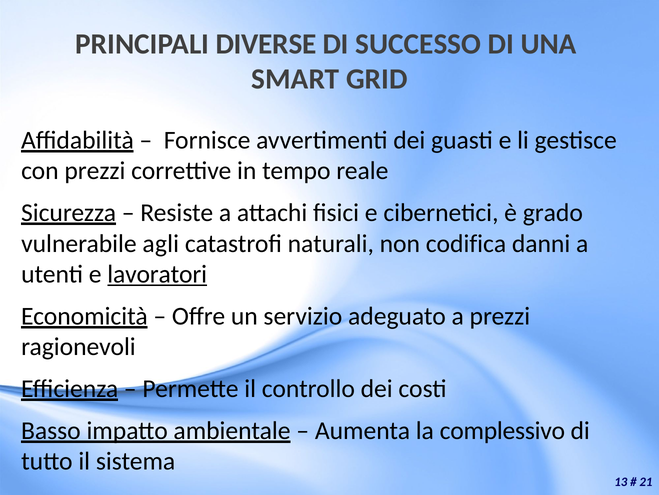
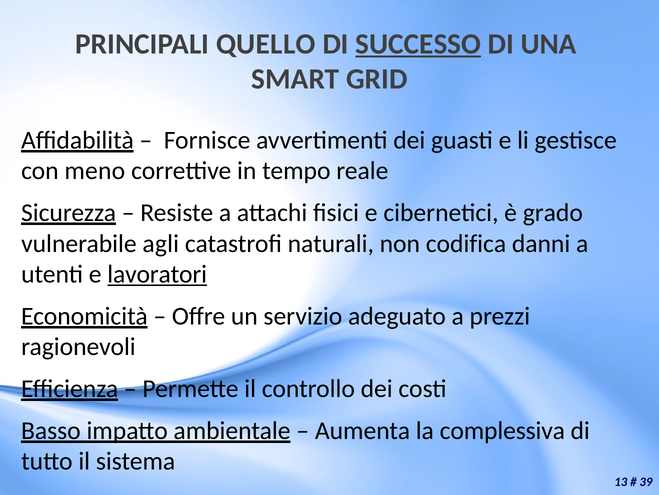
DIVERSE: DIVERSE -> QUELLO
SUCCESSO underline: none -> present
con prezzi: prezzi -> meno
complessivo: complessivo -> complessiva
21: 21 -> 39
